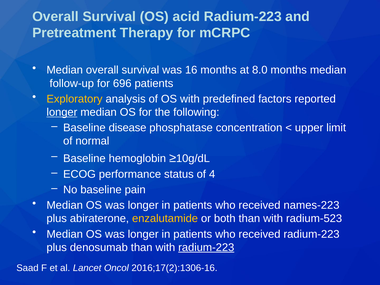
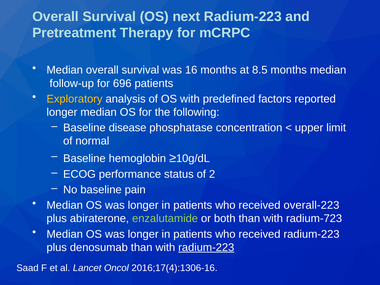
acid: acid -> next
8.0: 8.0 -> 8.5
longer at (62, 112) underline: present -> none
4: 4 -> 2
names-223: names-223 -> overall-223
enzalutamide colour: yellow -> light green
radium-523: radium-523 -> radium-723
2016;17(2):1306-16: 2016;17(2):1306-16 -> 2016;17(4):1306-16
